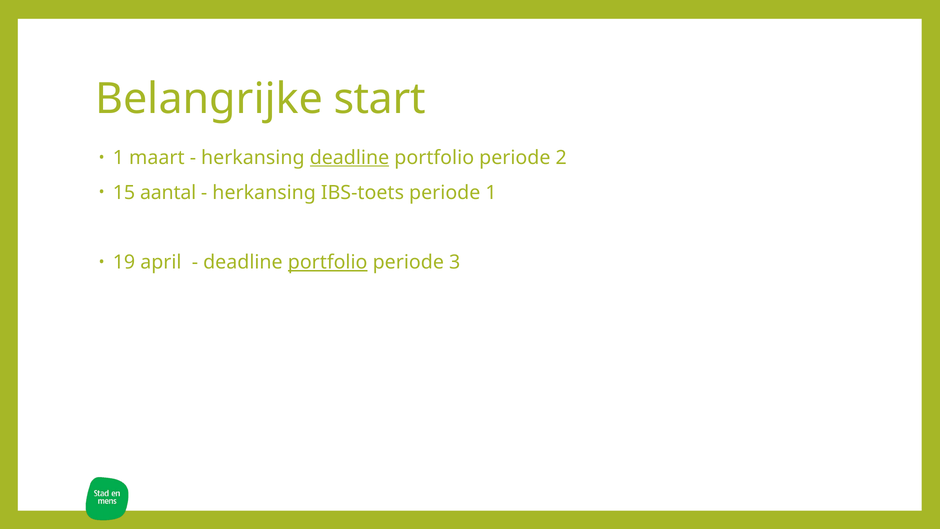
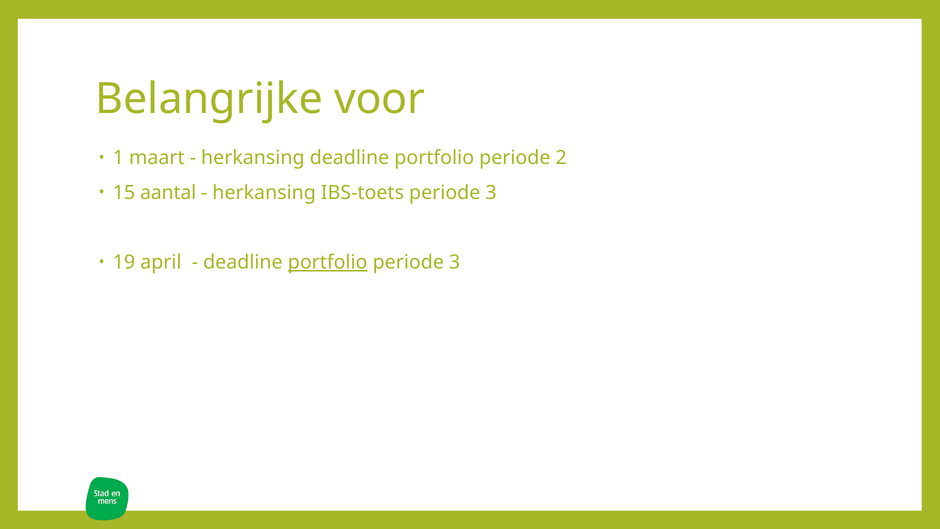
start: start -> voor
deadline at (349, 158) underline: present -> none
IBS-toets periode 1: 1 -> 3
